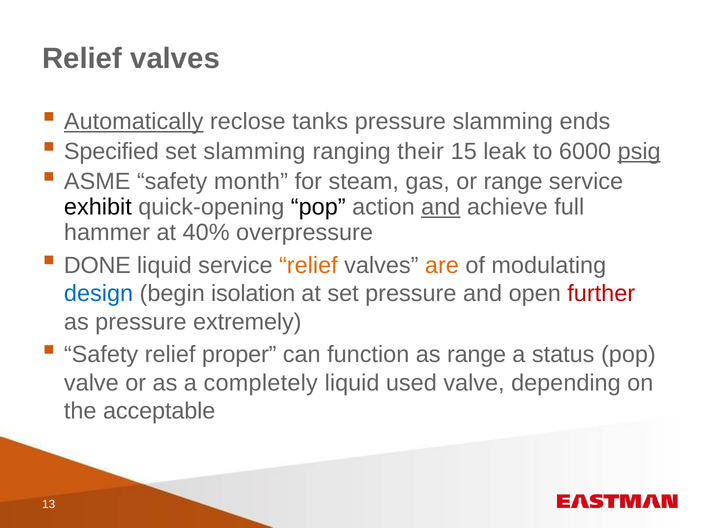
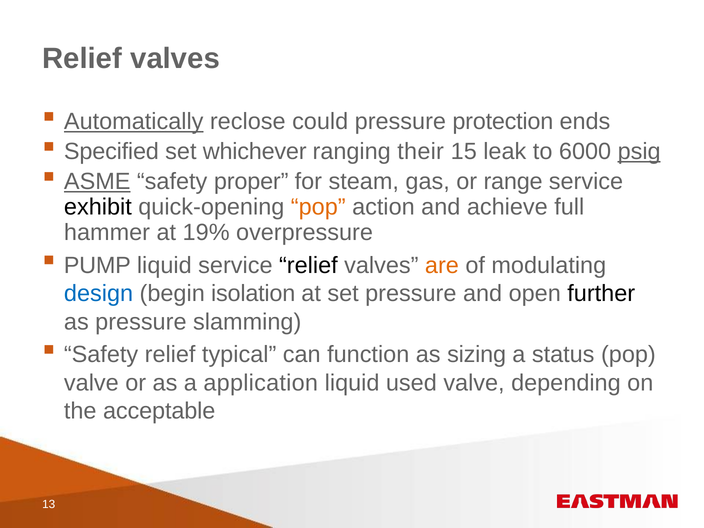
tanks: tanks -> could
pressure slamming: slamming -> protection
set slamming: slamming -> whichever
ASME underline: none -> present
month: month -> proper
pop at (318, 207) colour: black -> orange
and at (441, 207) underline: present -> none
40%: 40% -> 19%
DONE: DONE -> PUMP
relief at (308, 266) colour: orange -> black
further colour: red -> black
extremely: extremely -> slamming
proper: proper -> typical
as range: range -> sizing
completely: completely -> application
